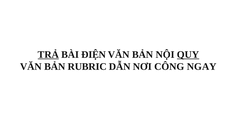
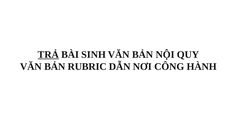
ĐIỆN: ĐIỆN -> SINH
QUY underline: present -> none
NGAY: NGAY -> HÀNH
